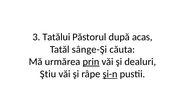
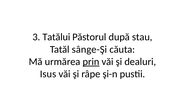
acas: acas -> stau
Ştiu: Ştiu -> Isus
şi-n underline: present -> none
